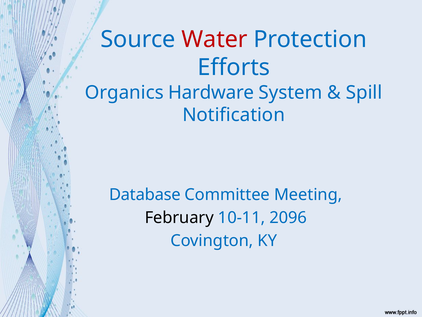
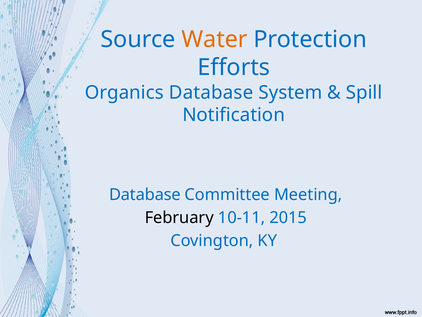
Water colour: red -> orange
Organics Hardware: Hardware -> Database
2096: 2096 -> 2015
